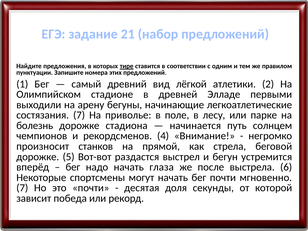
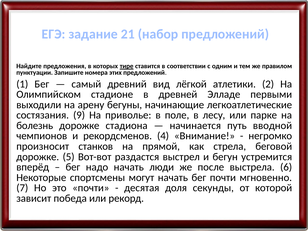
состязания 7: 7 -> 9
солнцем: солнцем -> вводной
глаза: глаза -> люди
